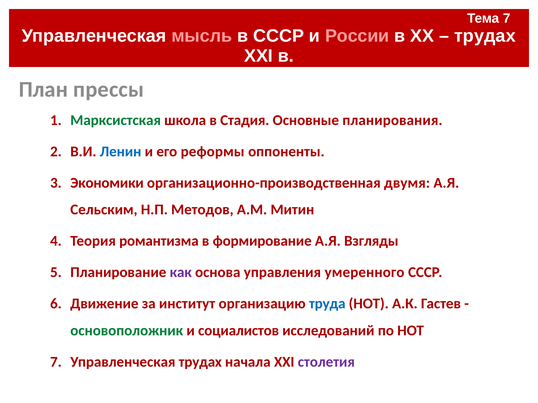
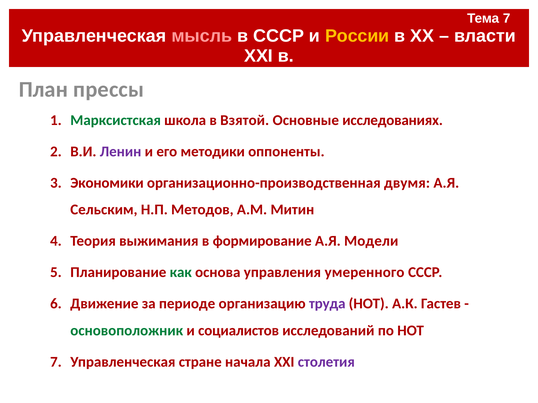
России colour: pink -> yellow
трудах at (485, 36): трудах -> власти
Стадия: Стадия -> Взятой
планирования: планирования -> исследованиях
Ленин colour: blue -> purple
реформы: реформы -> методики
романтизма: романтизма -> выжимания
Взгляды: Взгляды -> Модели
как colour: purple -> green
институт: институт -> периоде
труда colour: blue -> purple
Управленческая трудах: трудах -> стране
